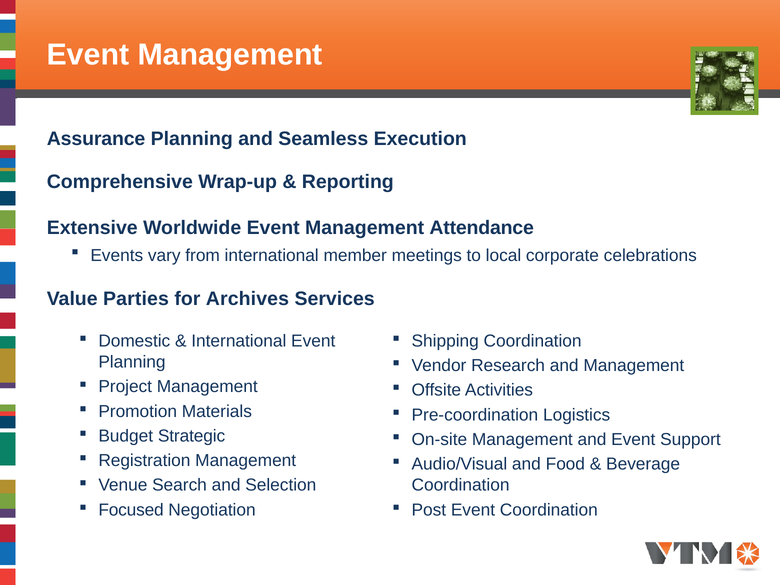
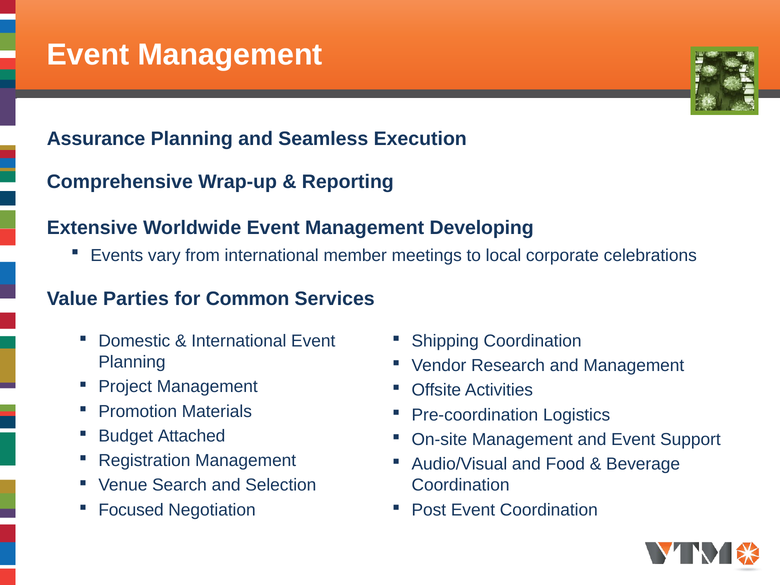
Attendance: Attendance -> Developing
Archives: Archives -> Common
Strategic: Strategic -> Attached
